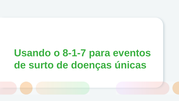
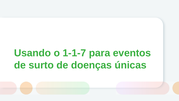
8-1-7: 8-1-7 -> 1-1-7
